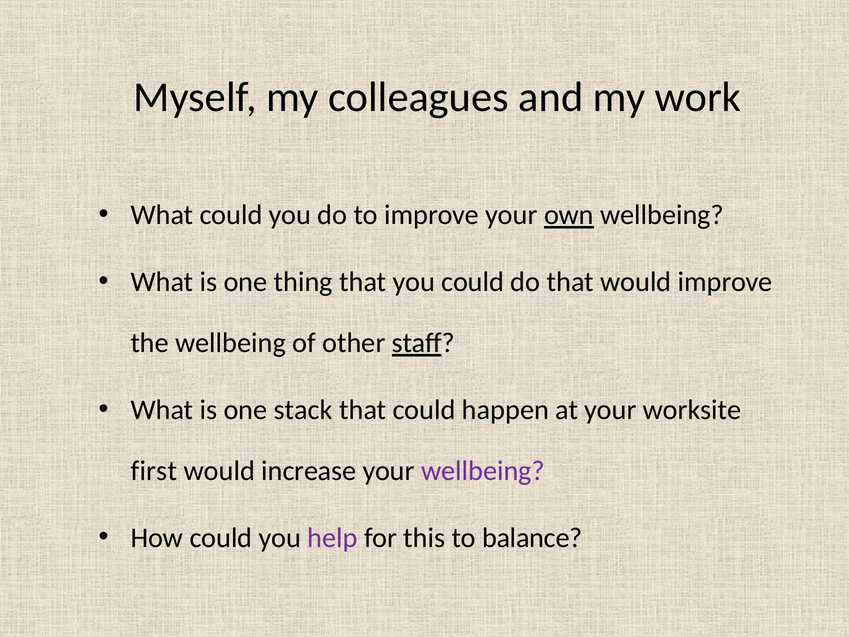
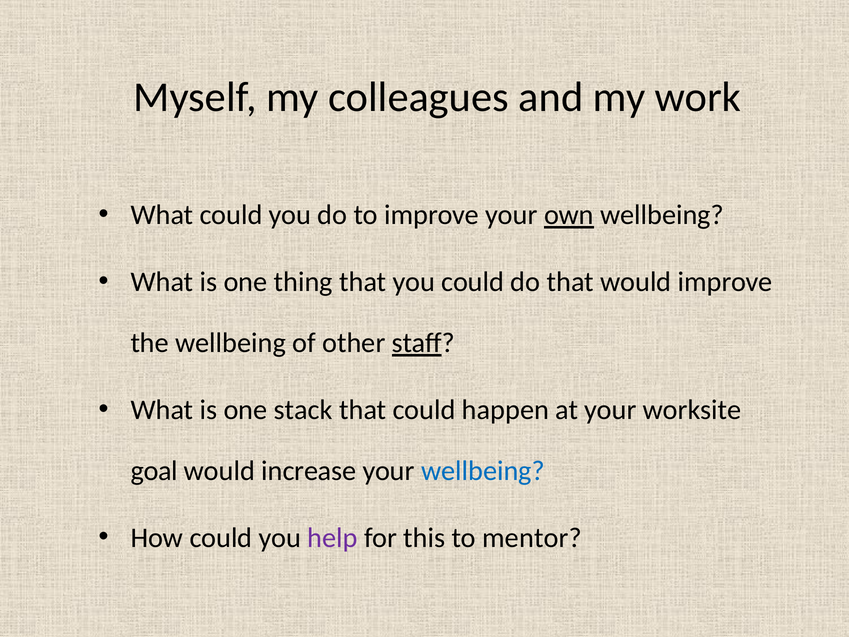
first: first -> goal
wellbeing at (483, 471) colour: purple -> blue
balance: balance -> mentor
